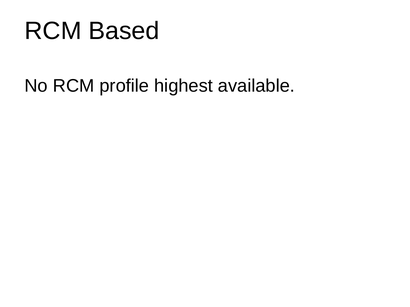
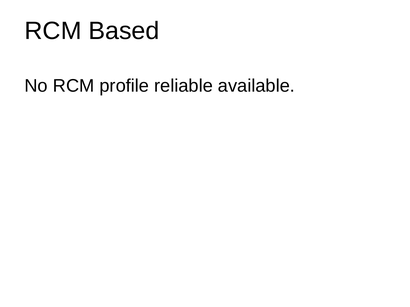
highest: highest -> reliable
